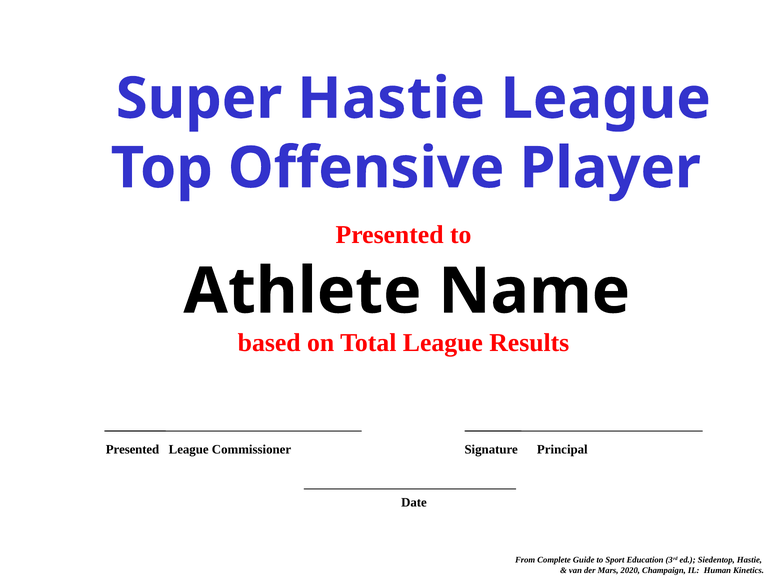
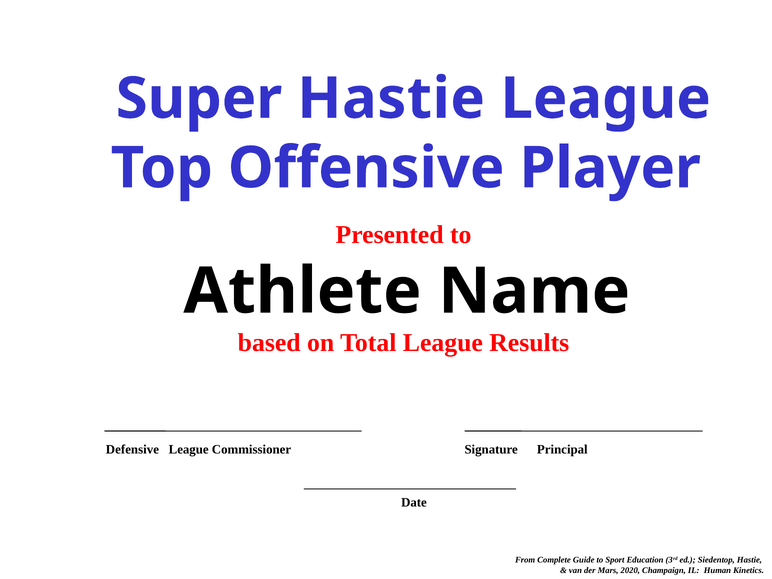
Presented at (133, 450): Presented -> Defensive
